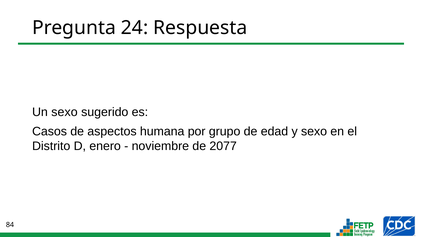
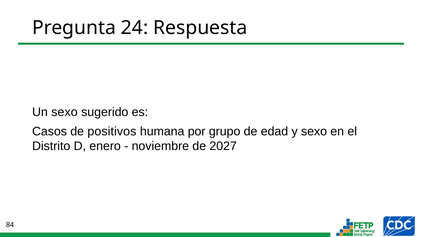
aspectos: aspectos -> positivos
2077: 2077 -> 2027
